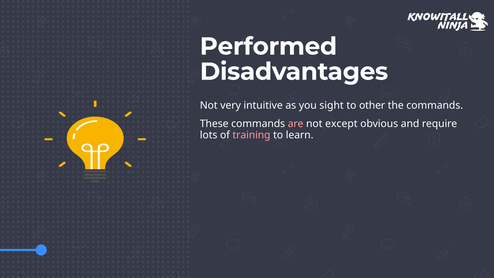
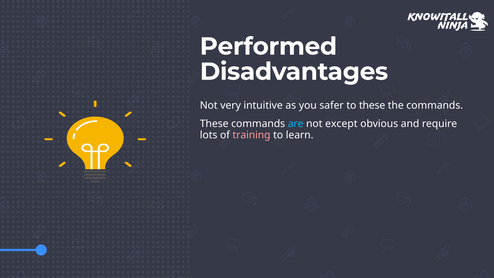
sight: sight -> safer
to other: other -> these
are colour: pink -> light blue
